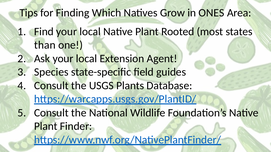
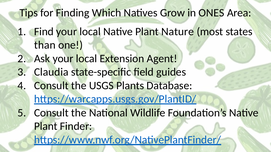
Rooted: Rooted -> Nature
Species: Species -> Claudia
